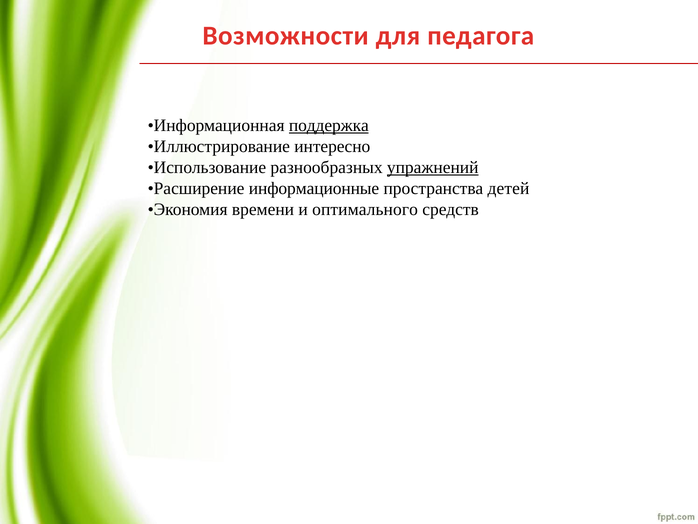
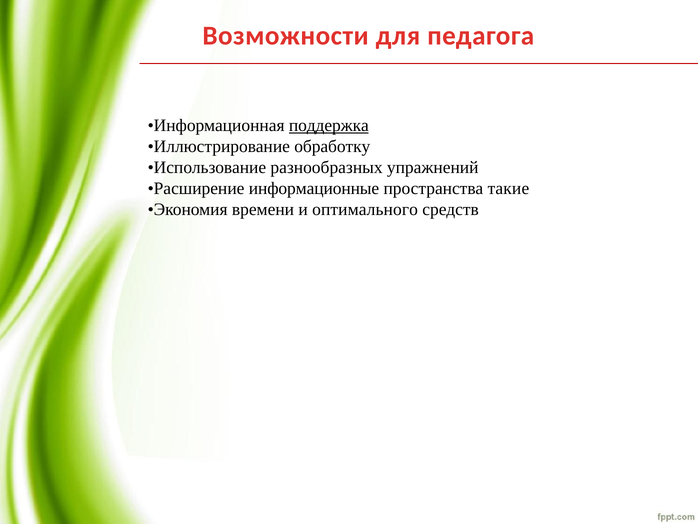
интересно: интересно -> обработку
упражнений underline: present -> none
детей: детей -> такие
